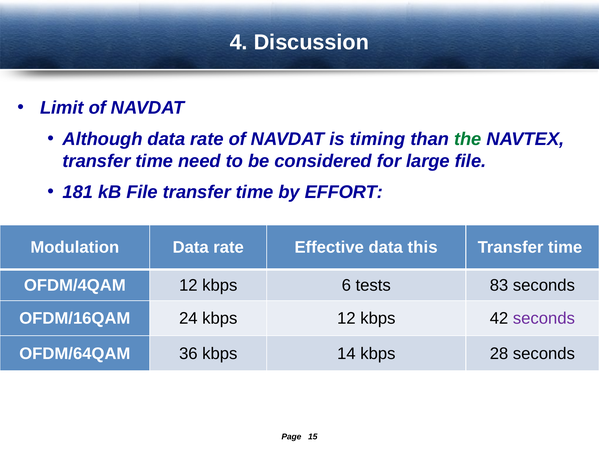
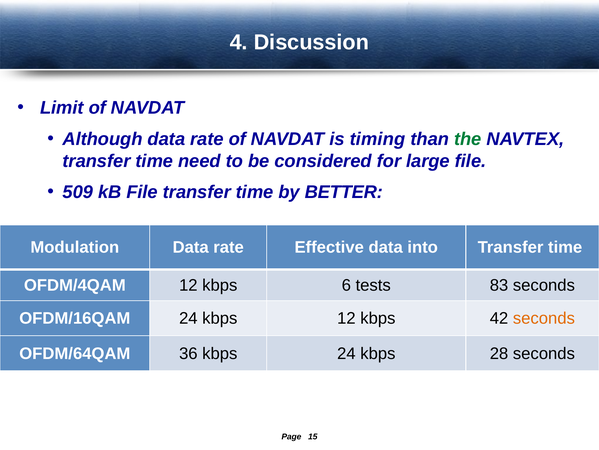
181: 181 -> 509
EFFORT: EFFORT -> BETTER
this: this -> into
seconds at (544, 318) colour: purple -> orange
kbps 14: 14 -> 24
